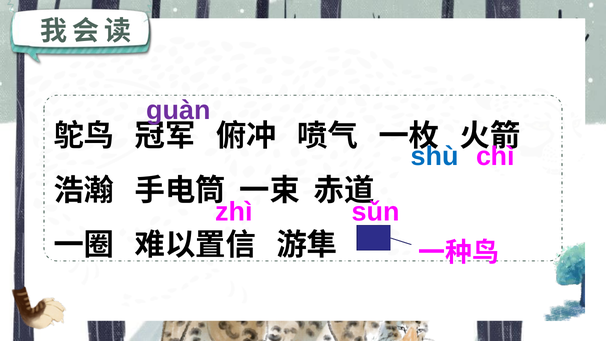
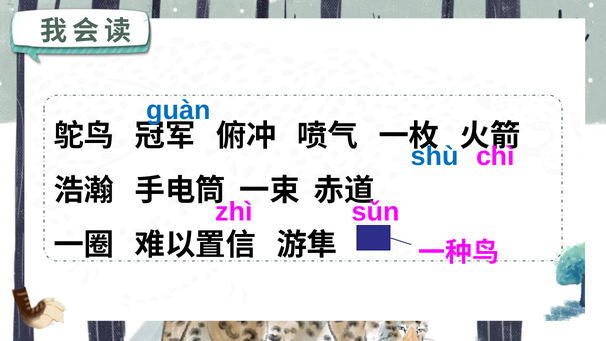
ɡuàn colour: purple -> blue
